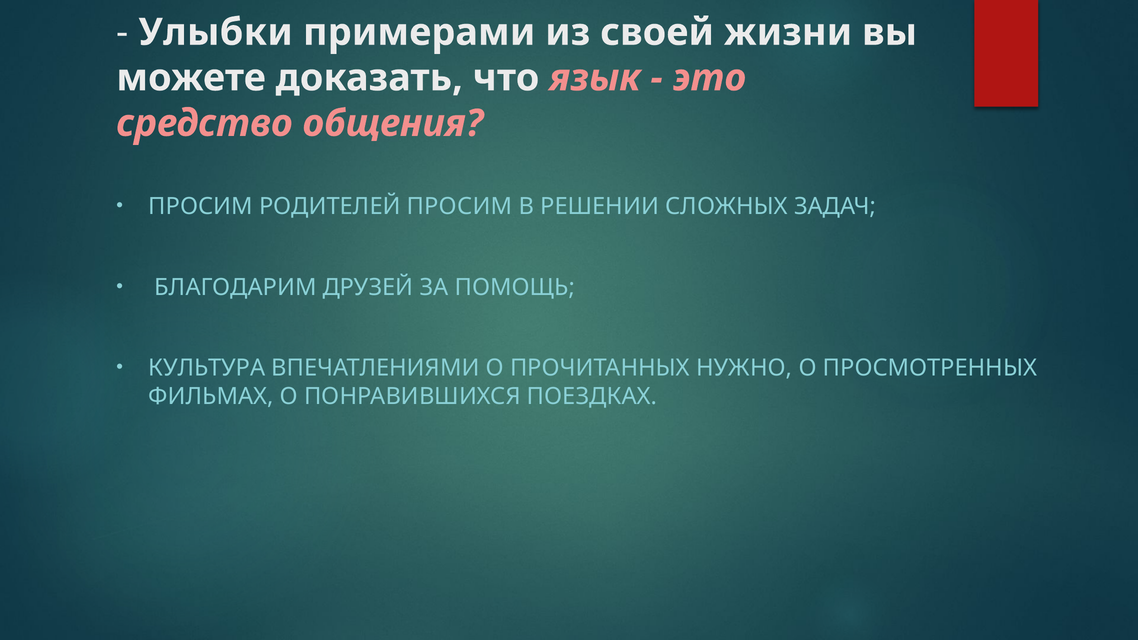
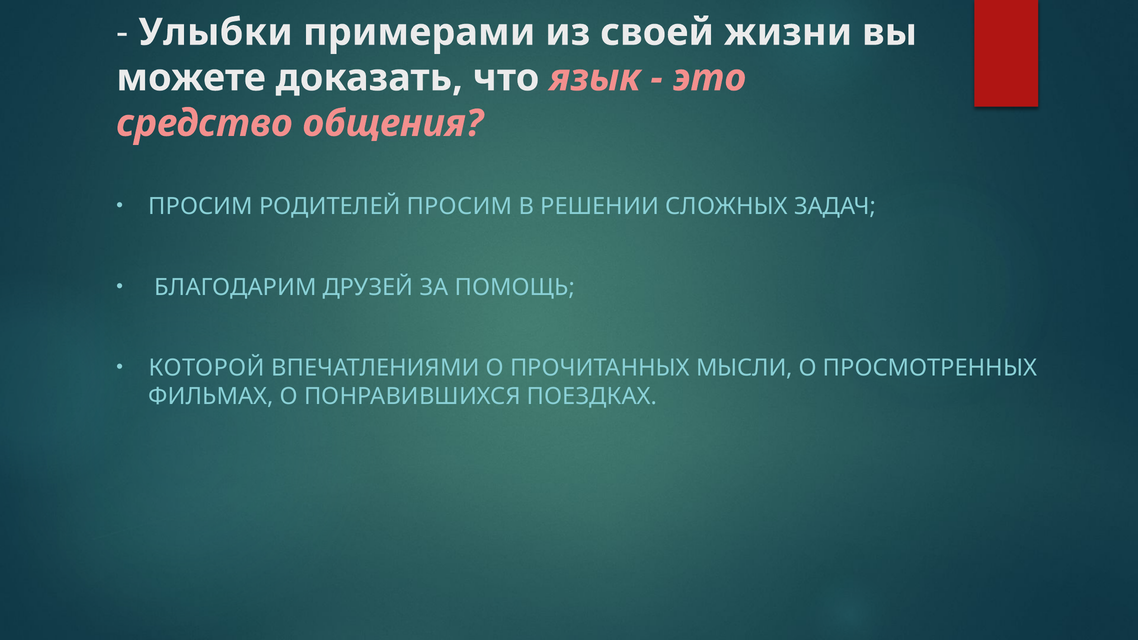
КУЛЬТУРА: КУЛЬТУРА -> КОТОРОЙ
НУЖНО: НУЖНО -> МЫСЛИ
